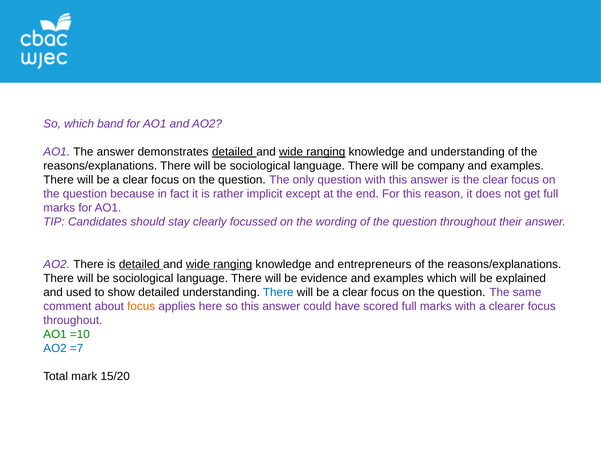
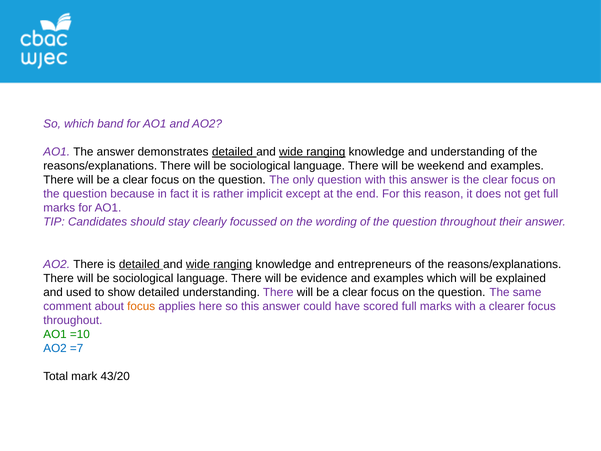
company: company -> weekend
There at (278, 292) colour: blue -> purple
15/20: 15/20 -> 43/20
